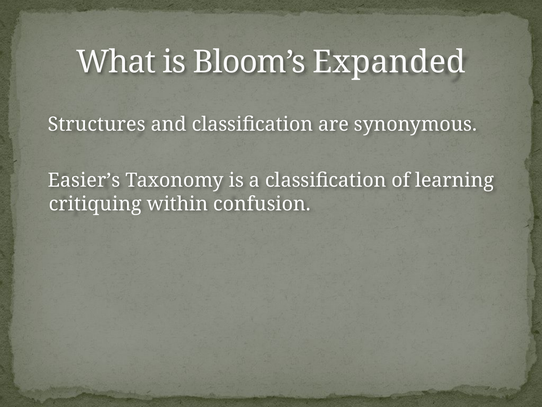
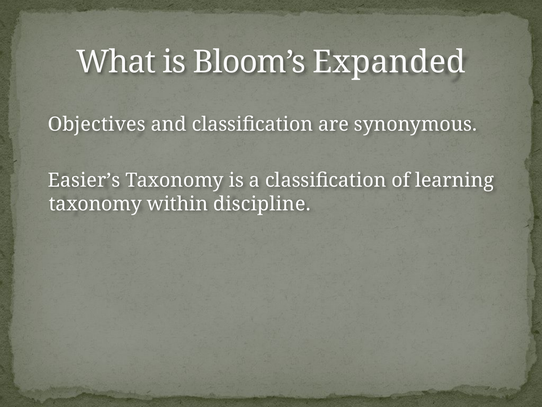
Structures: Structures -> Objectives
critiquing at (95, 204): critiquing -> taxonomy
confusion: confusion -> discipline
